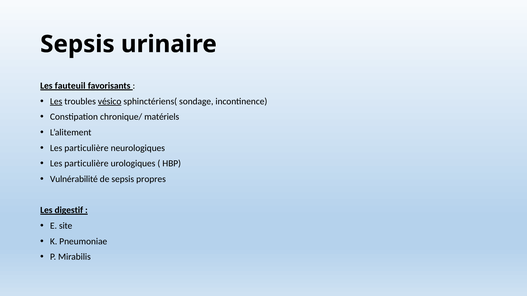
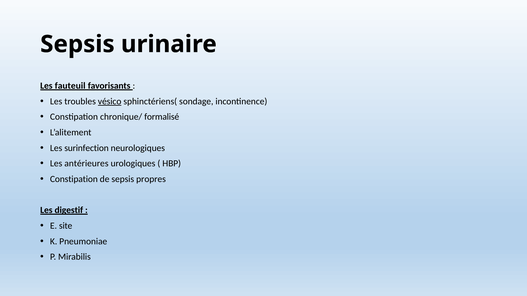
Les at (56, 101) underline: present -> none
matériels: matériels -> formalisé
particulière at (86, 148): particulière -> surinfection
particulière at (86, 164): particulière -> antérieures
Vulnérabilité at (74, 179): Vulnérabilité -> Constipation
